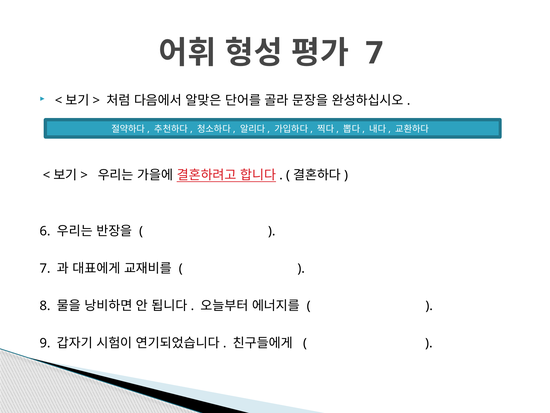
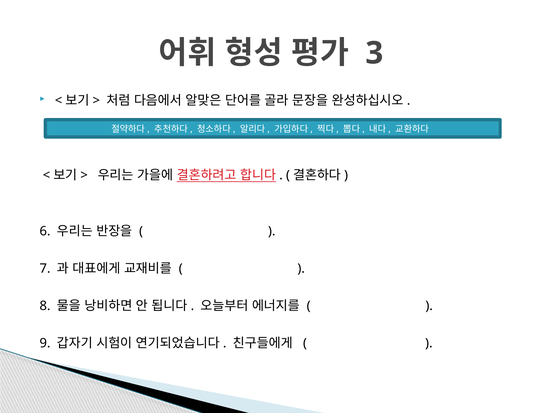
7 at (374, 53): 7 -> 3
